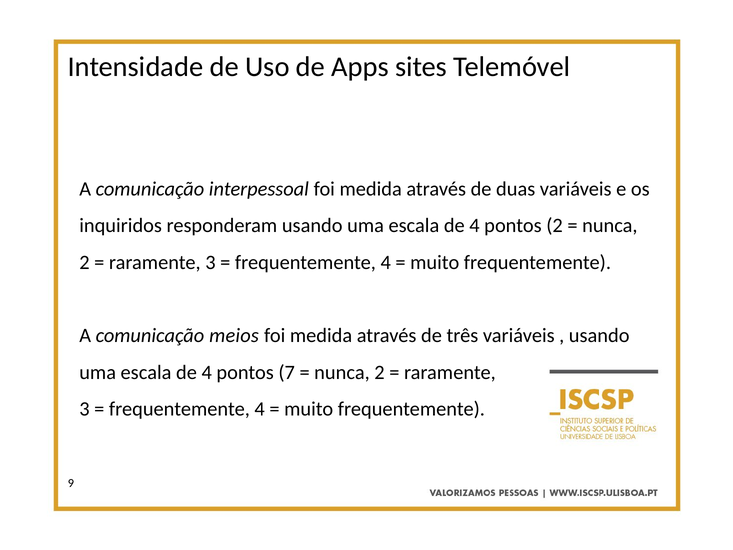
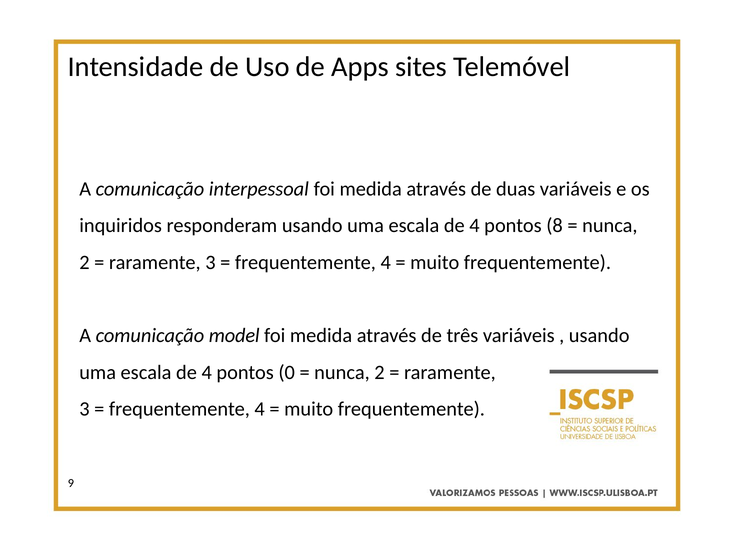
pontos 2: 2 -> 8
meios: meios -> model
7: 7 -> 0
